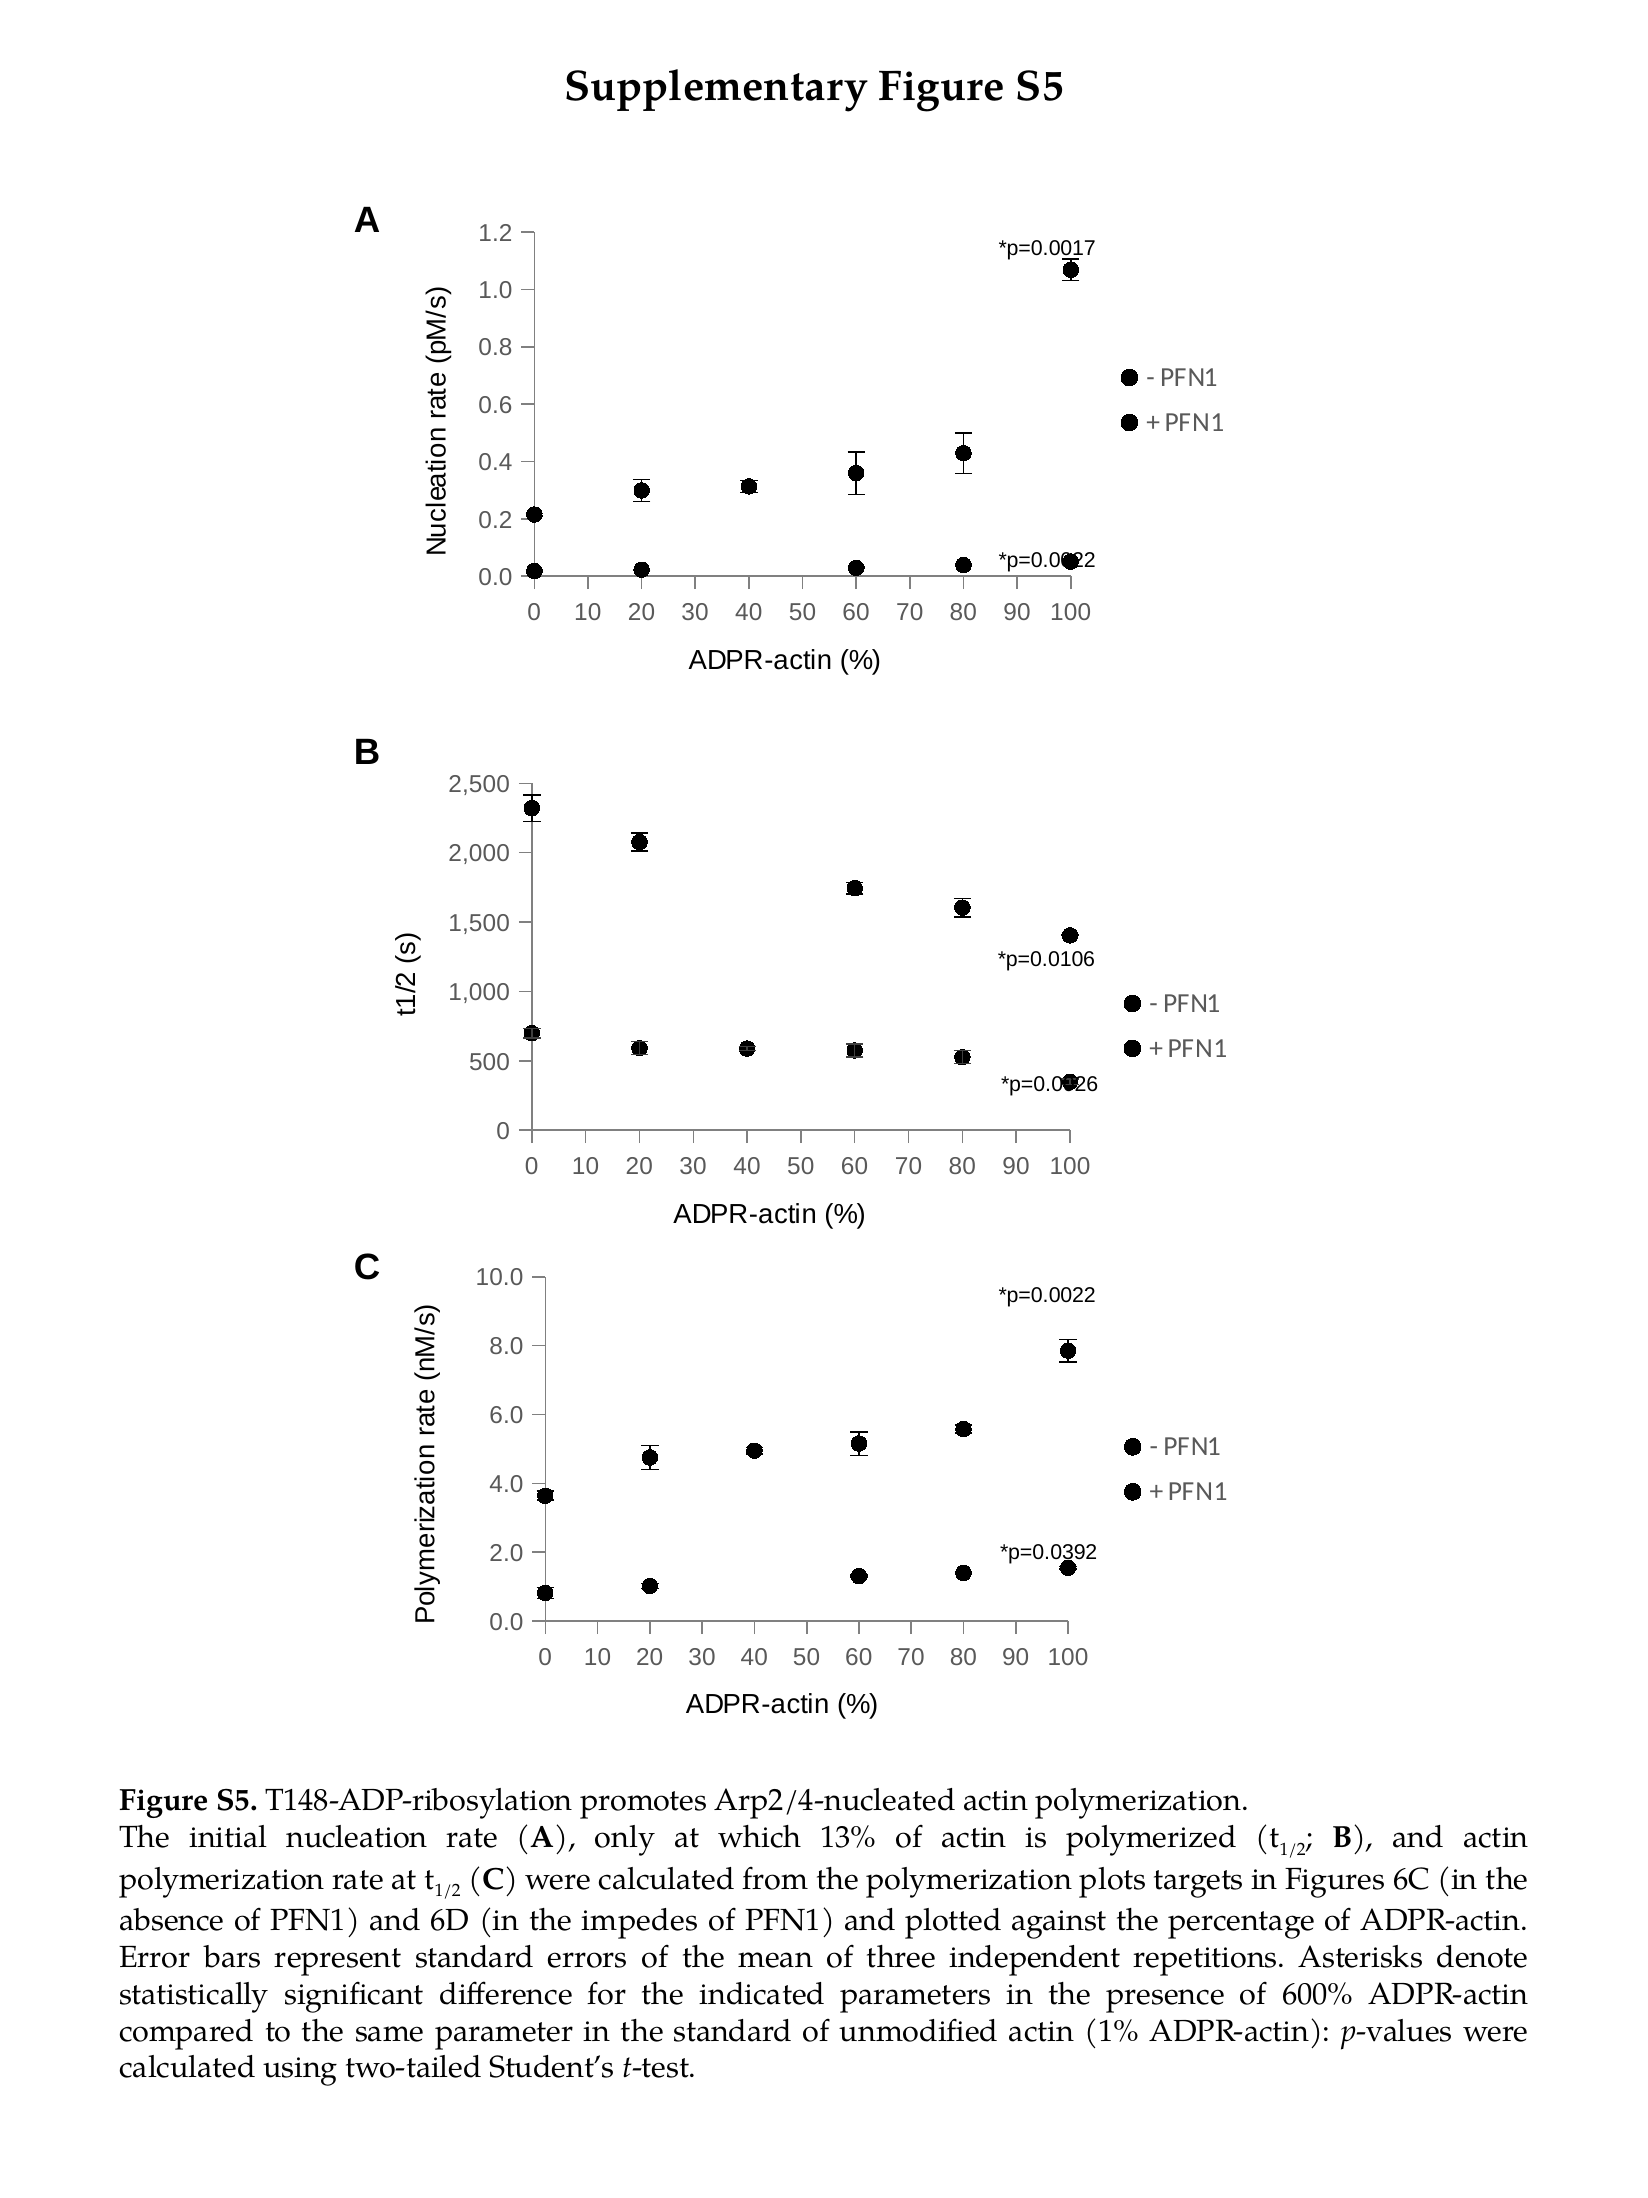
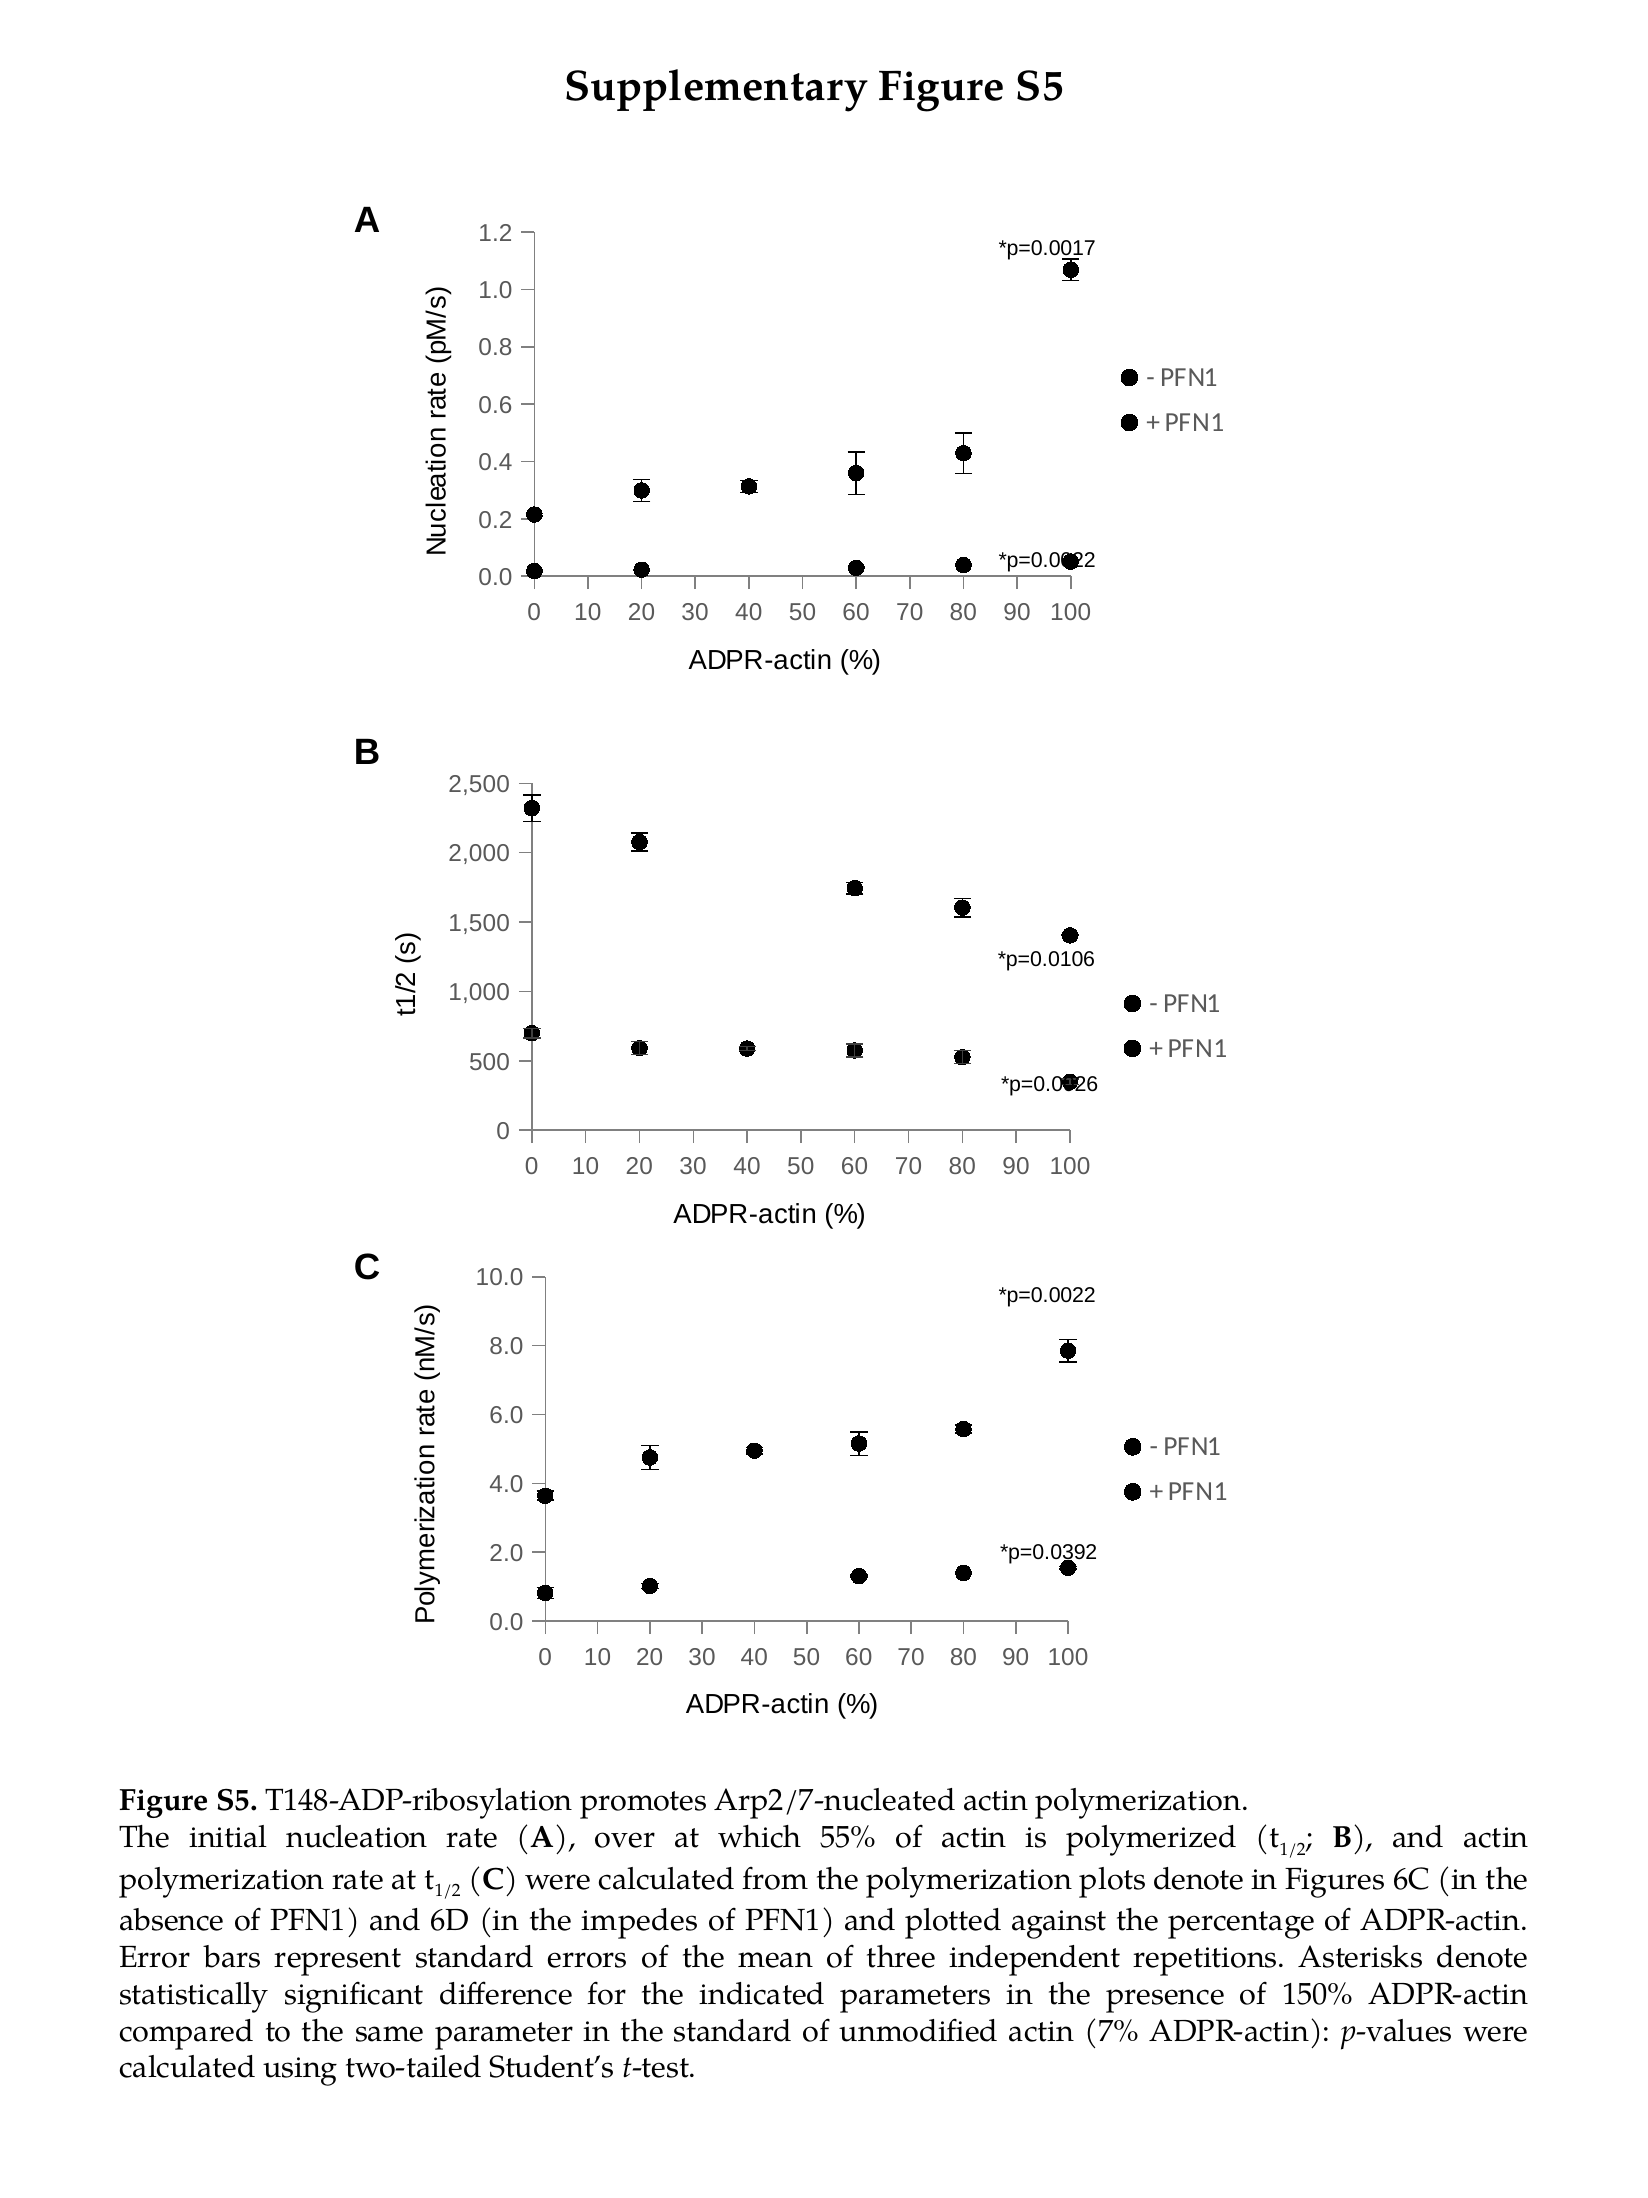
Arp2/4-nucleated: Arp2/4-nucleated -> Arp2/7-nucleated
only: only -> over
13%: 13% -> 55%
plots targets: targets -> denote
600%: 600% -> 150%
1%: 1% -> 7%
